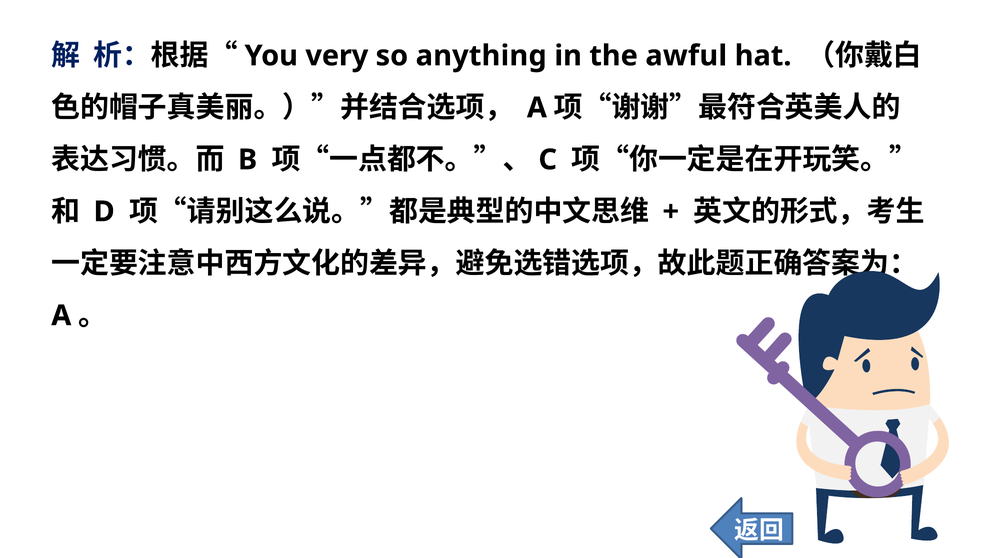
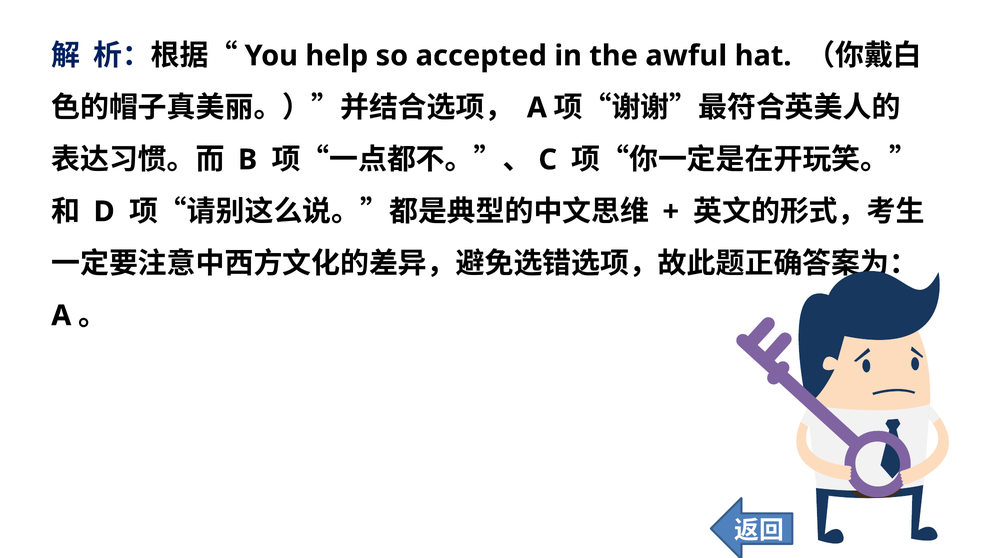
very: very -> help
anything: anything -> accepted
